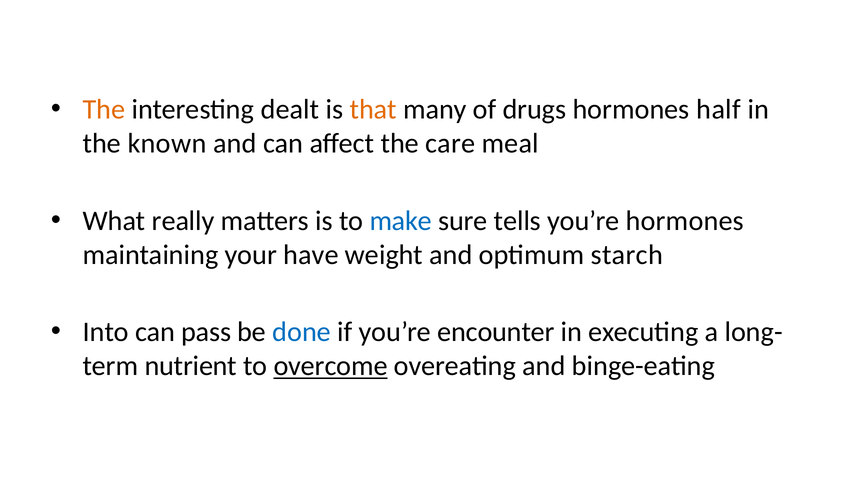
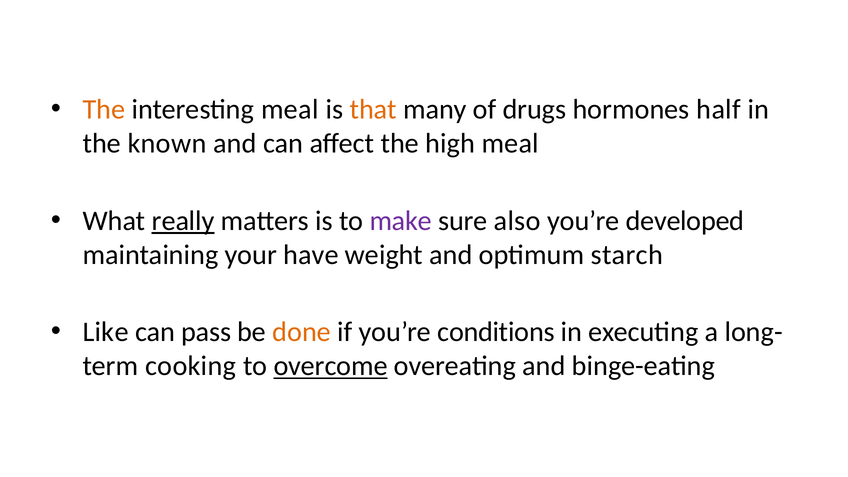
interesting dealt: dealt -> meal
care: care -> high
really underline: none -> present
make colour: blue -> purple
tells: tells -> also
you’re hormones: hormones -> developed
Into: Into -> Like
done colour: blue -> orange
encounter: encounter -> conditions
nutrient: nutrient -> cooking
